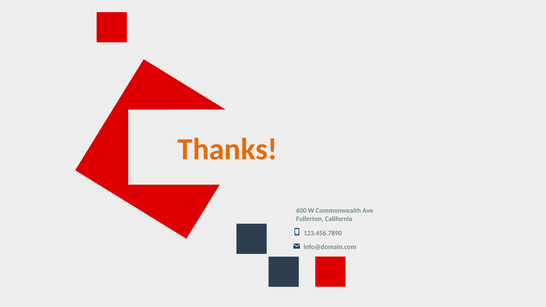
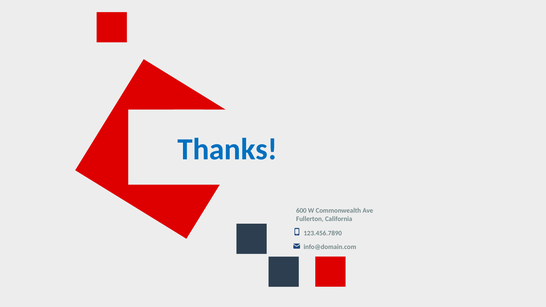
Thanks colour: orange -> blue
